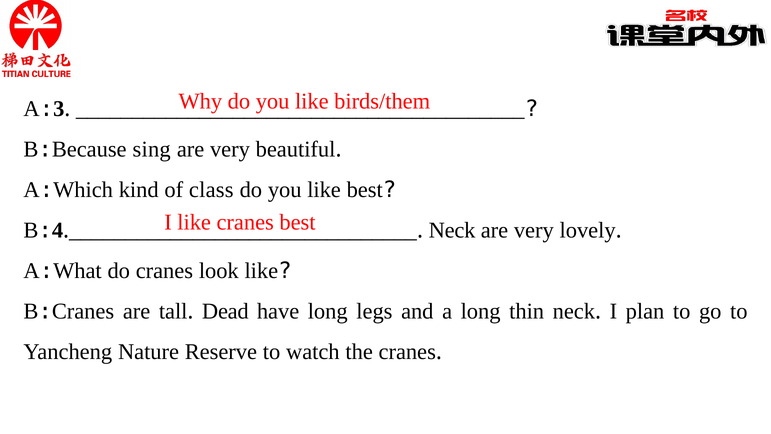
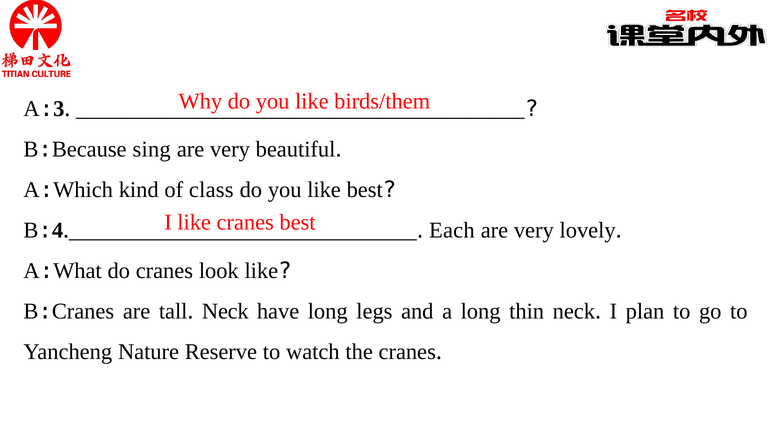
Neck at (452, 230): Neck -> Each
Dead at (225, 311): Dead -> Neck
